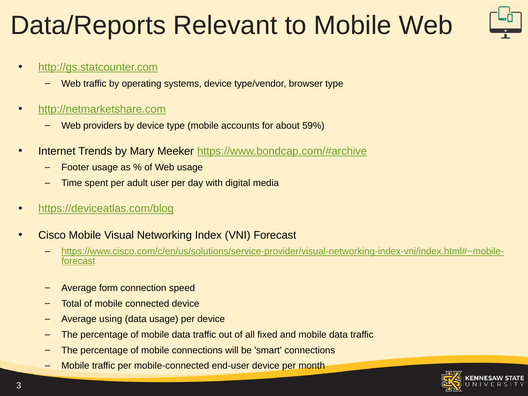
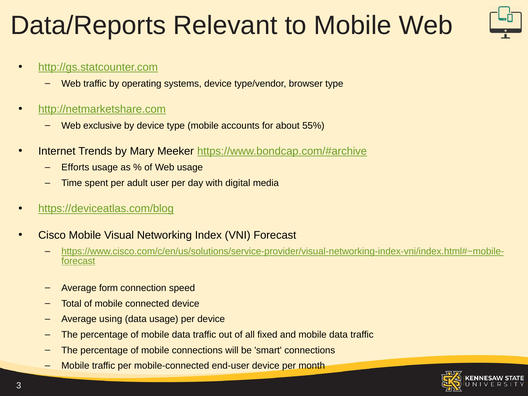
providers: providers -> exclusive
59%: 59% -> 55%
Footer: Footer -> Efforts
